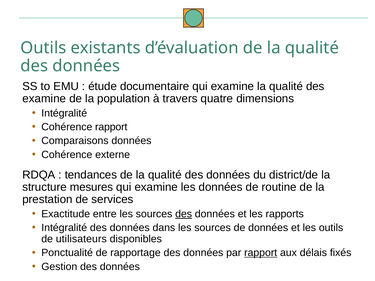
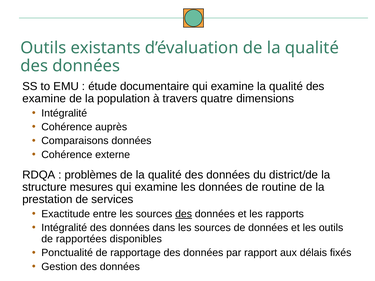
Cohérence rapport: rapport -> auprès
tendances: tendances -> problèmes
utilisateurs: utilisateurs -> rapportées
rapport at (261, 253) underline: present -> none
